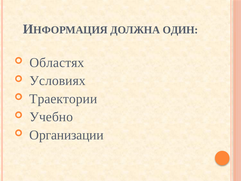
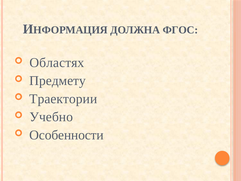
ОДИН: ОДИН -> ФГОС
Условиях: Условиях -> Предмету
Организации: Организации -> Особенности
